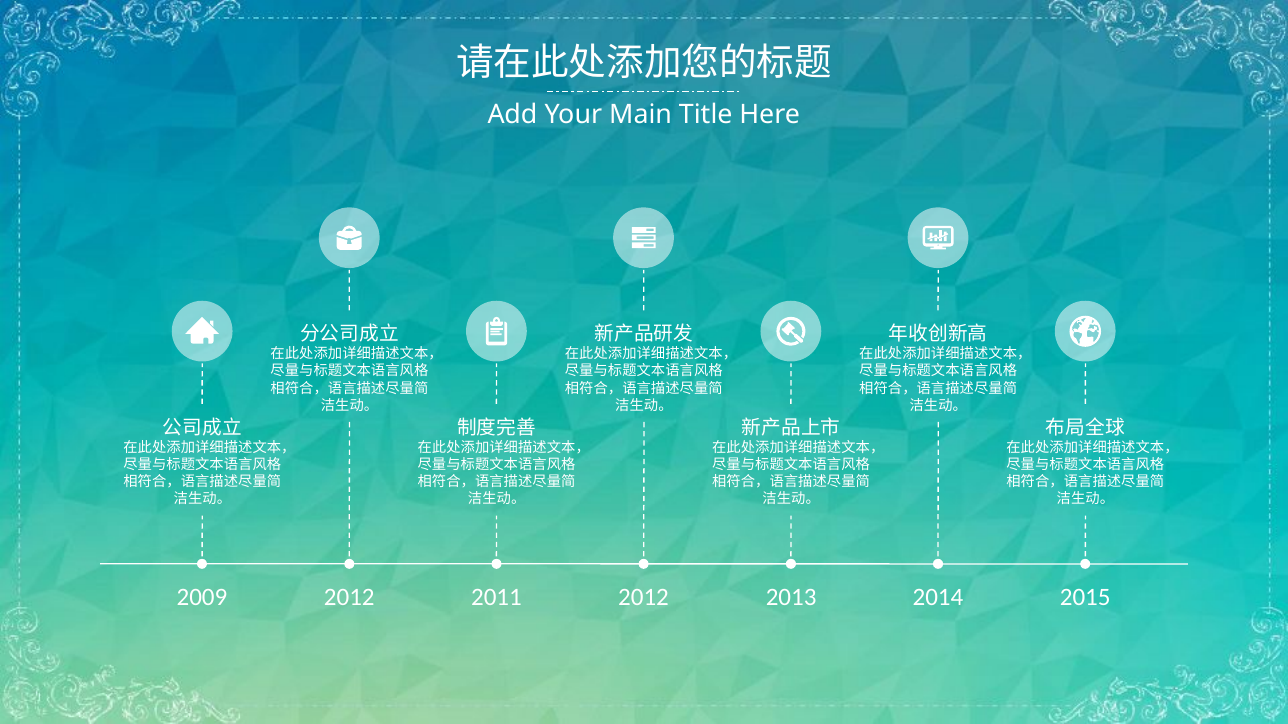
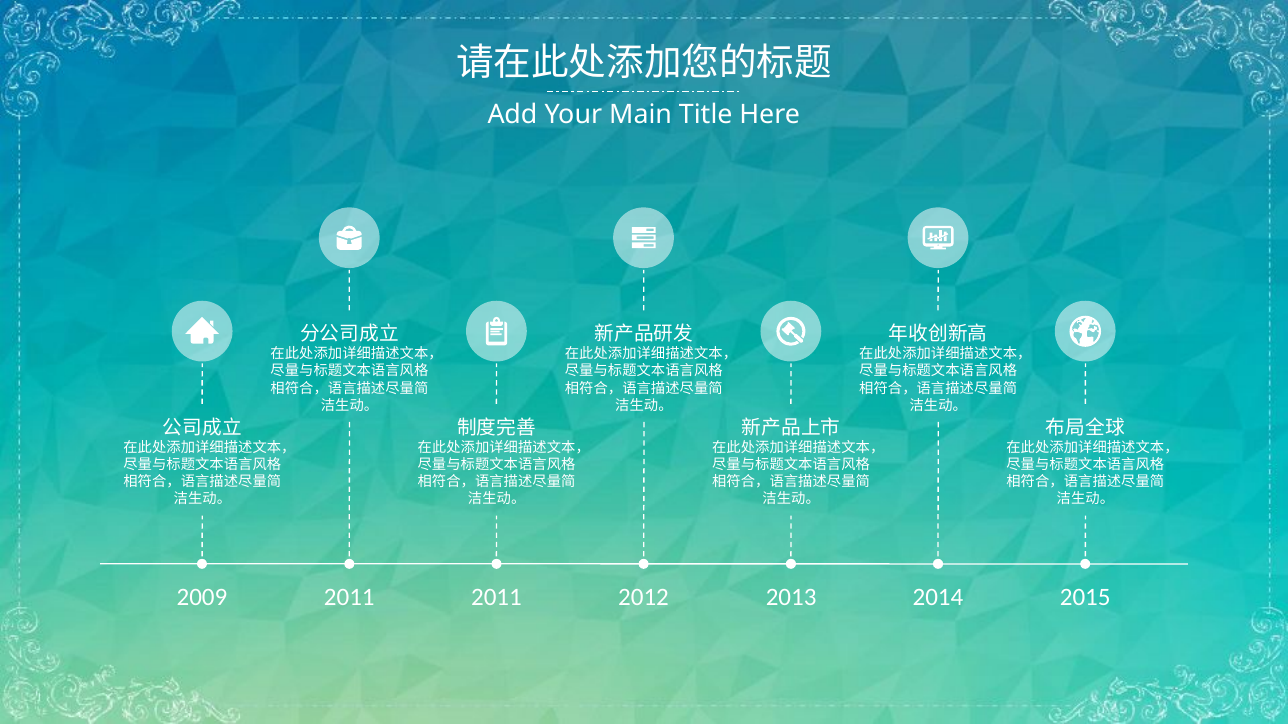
2009 2012: 2012 -> 2011
